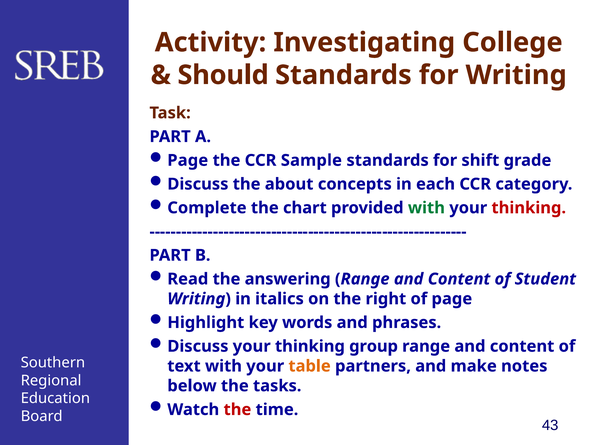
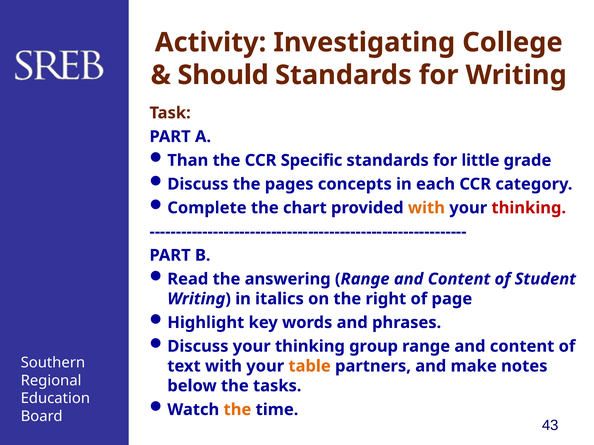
Page at (188, 161): Page -> Than
Sample: Sample -> Specific
shift: shift -> little
about: about -> pages
with at (426, 208) colour: green -> orange
the at (237, 410) colour: red -> orange
